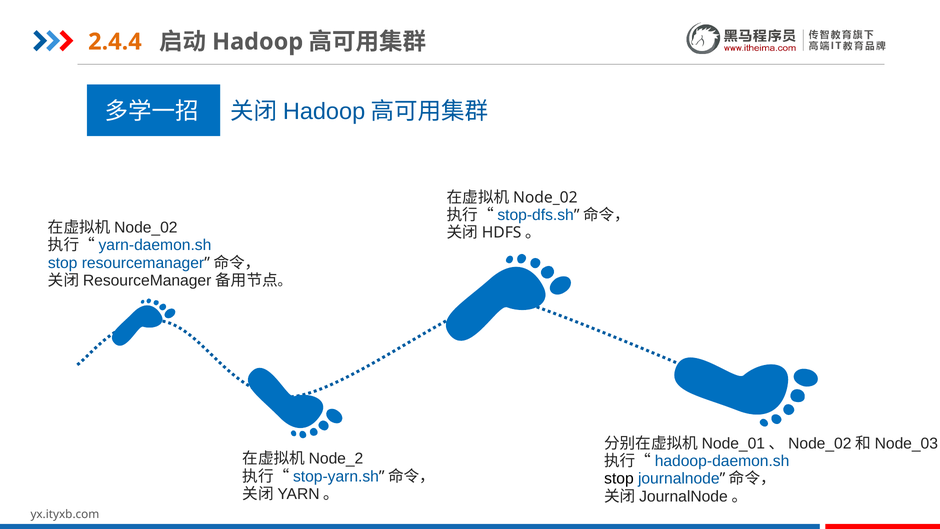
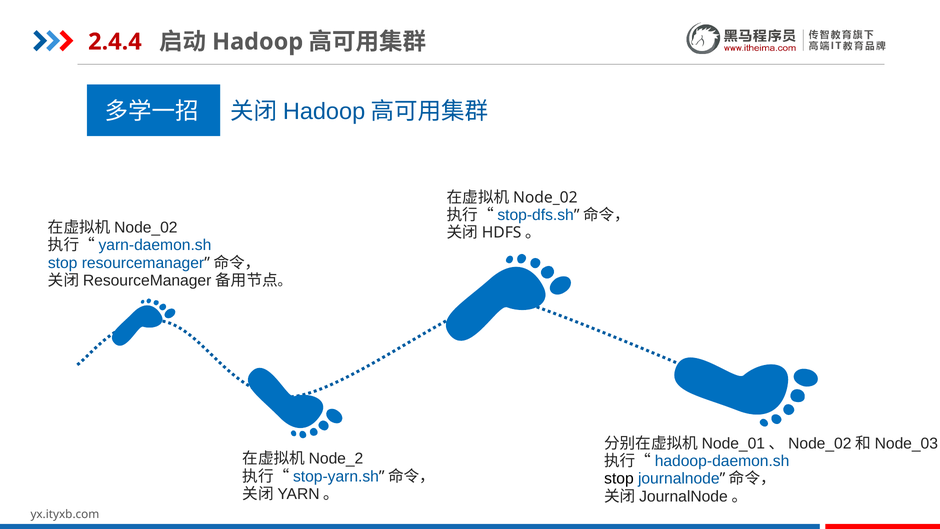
2.4.4 colour: orange -> red
